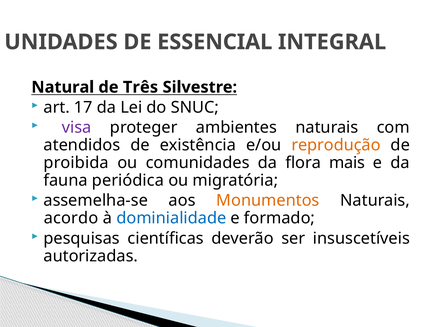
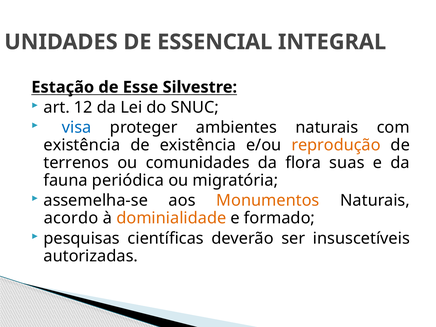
Natural: Natural -> Estação
Três: Três -> Esse
17: 17 -> 12
visa colour: purple -> blue
atendidos at (82, 145): atendidos -> existência
proibida: proibida -> terrenos
mais: mais -> suas
dominialidade colour: blue -> orange
